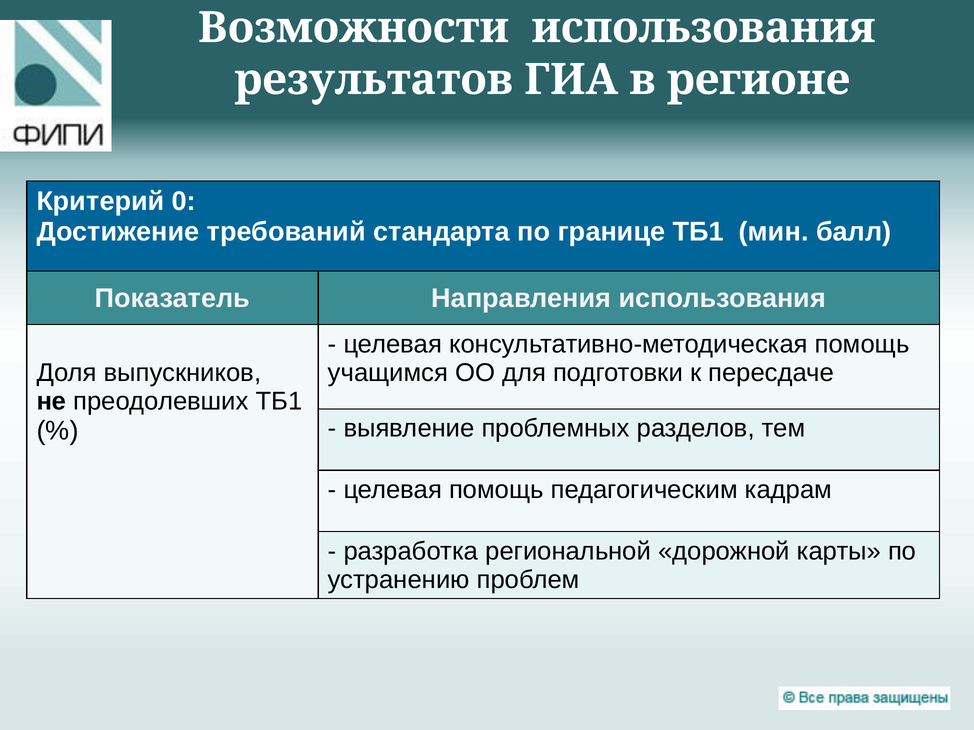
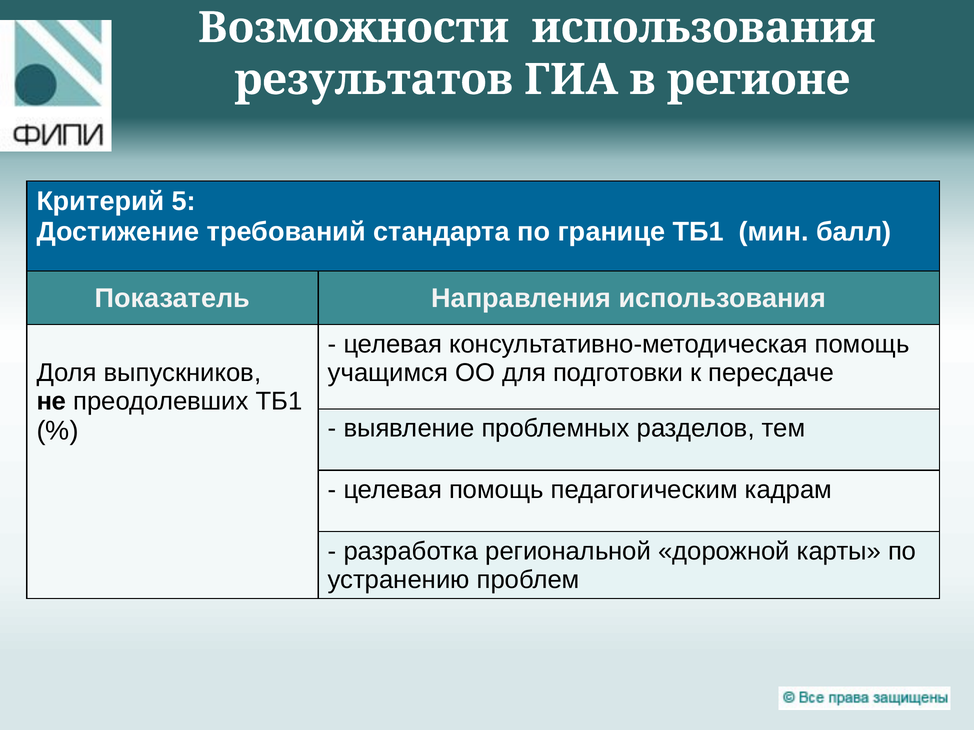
0: 0 -> 5
